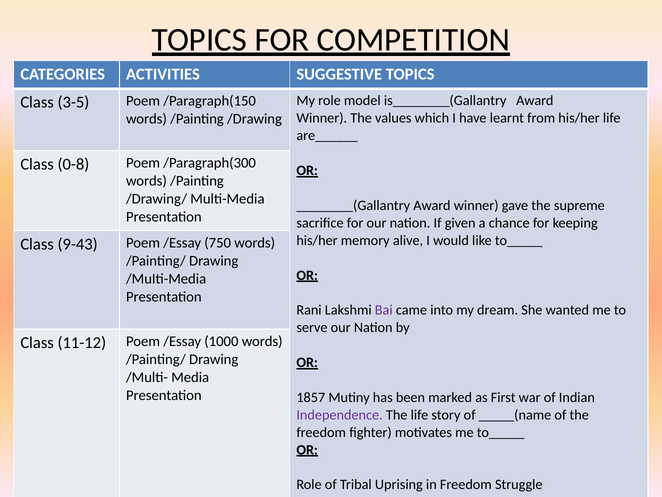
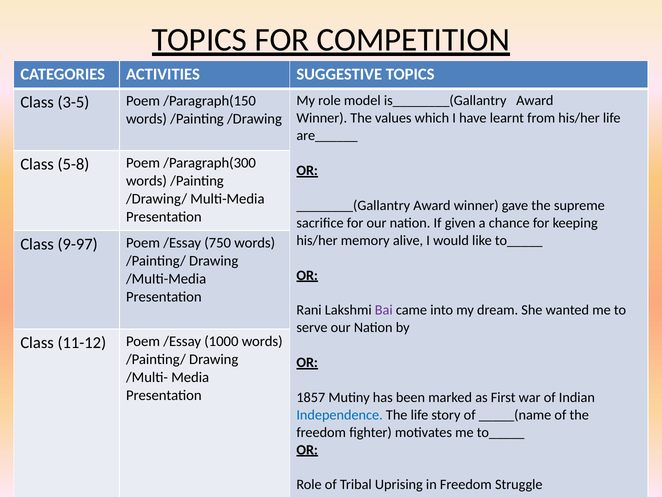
0-8: 0-8 -> 5-8
9-43: 9-43 -> 9-97
Independence colour: purple -> blue
